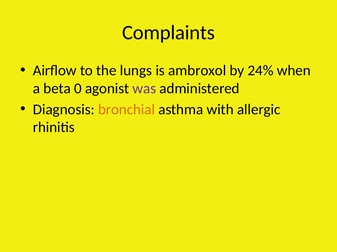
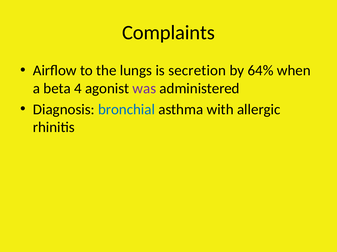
ambroxol: ambroxol -> secretion
24%: 24% -> 64%
0: 0 -> 4
bronchial colour: orange -> blue
